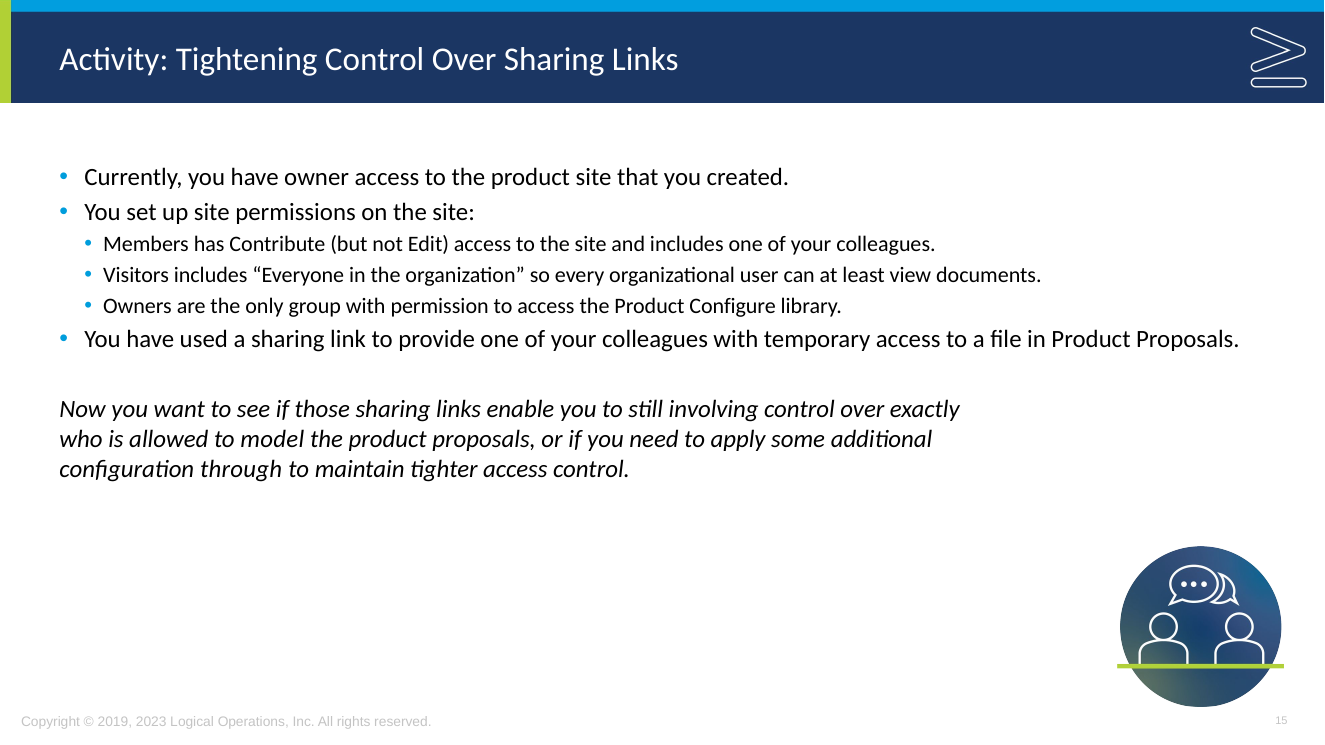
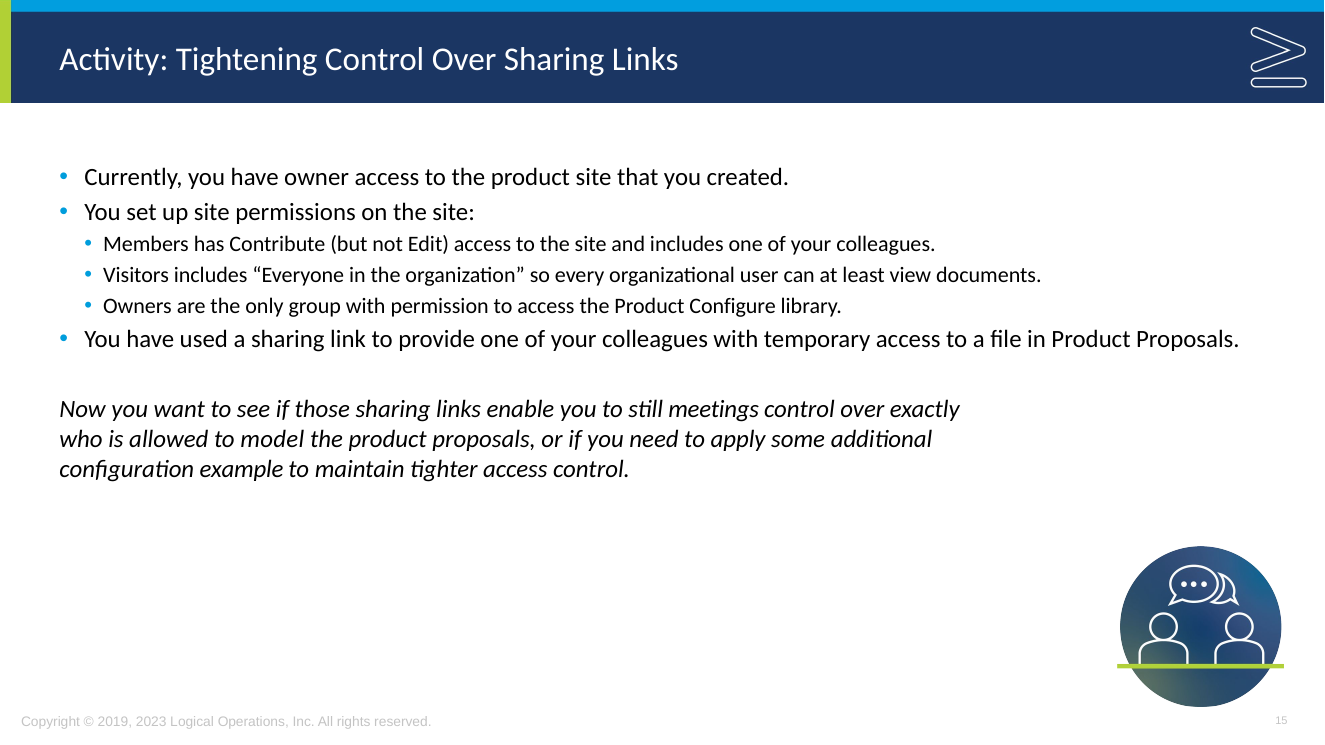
involving: involving -> meetings
through: through -> example
